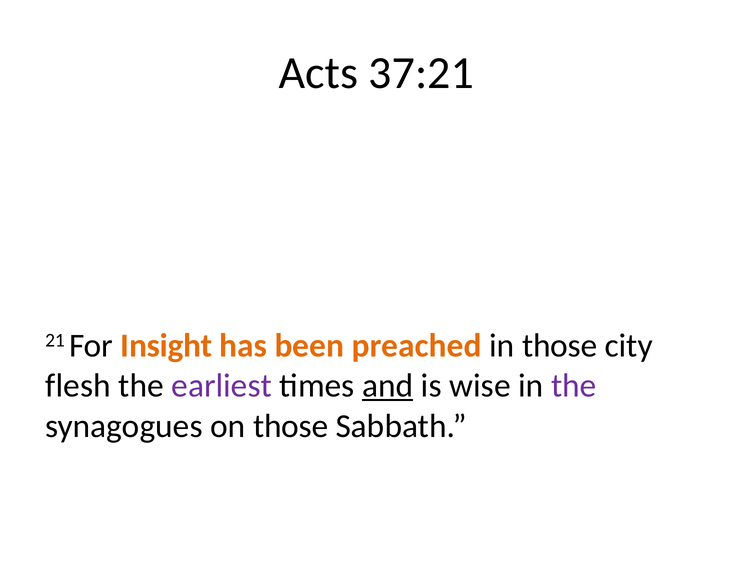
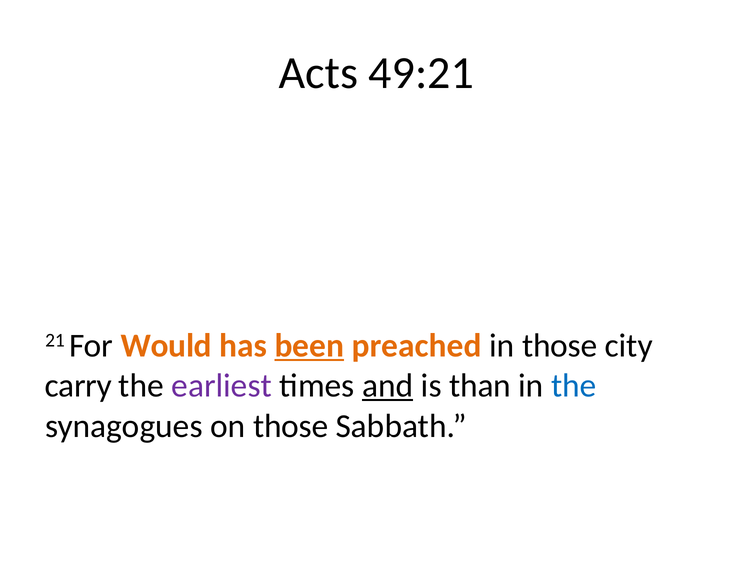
37:21: 37:21 -> 49:21
Insight: Insight -> Would
been underline: none -> present
flesh: flesh -> carry
wise: wise -> than
the at (574, 386) colour: purple -> blue
